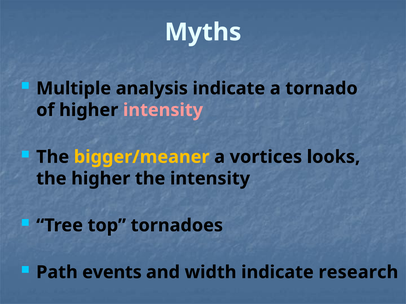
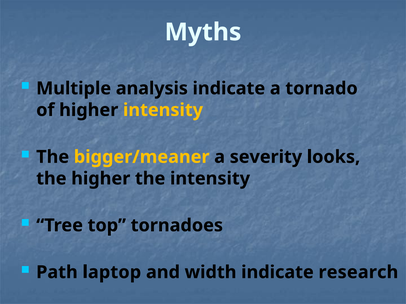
intensity at (163, 110) colour: pink -> yellow
vortices: vortices -> severity
events: events -> laptop
